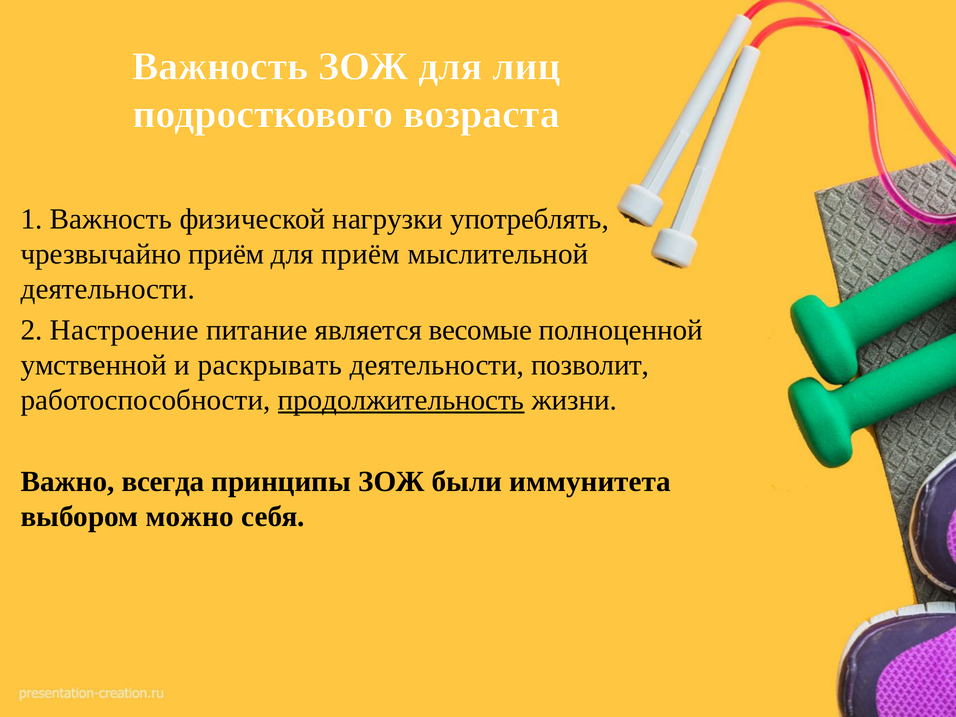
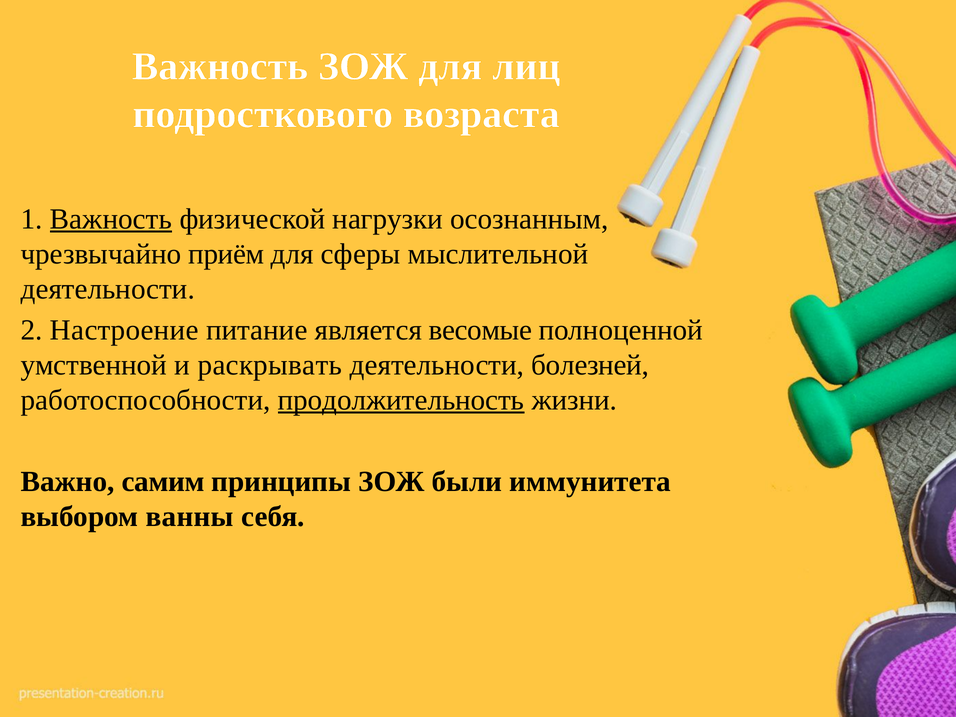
Важность at (111, 219) underline: none -> present
употреблять: употреблять -> осознанным
для приём: приём -> сферы
позволит: позволит -> болезней
всегда: всегда -> самим
можно: можно -> ванны
